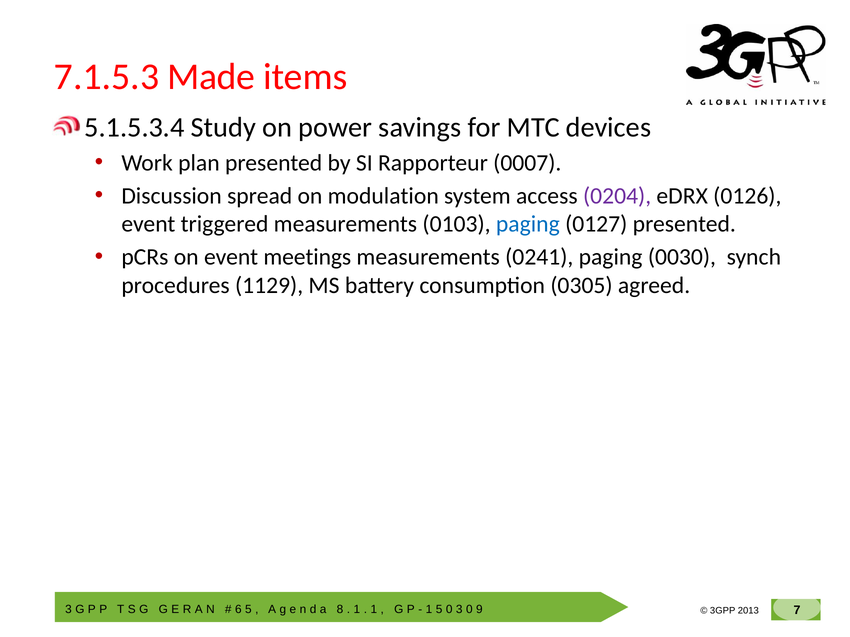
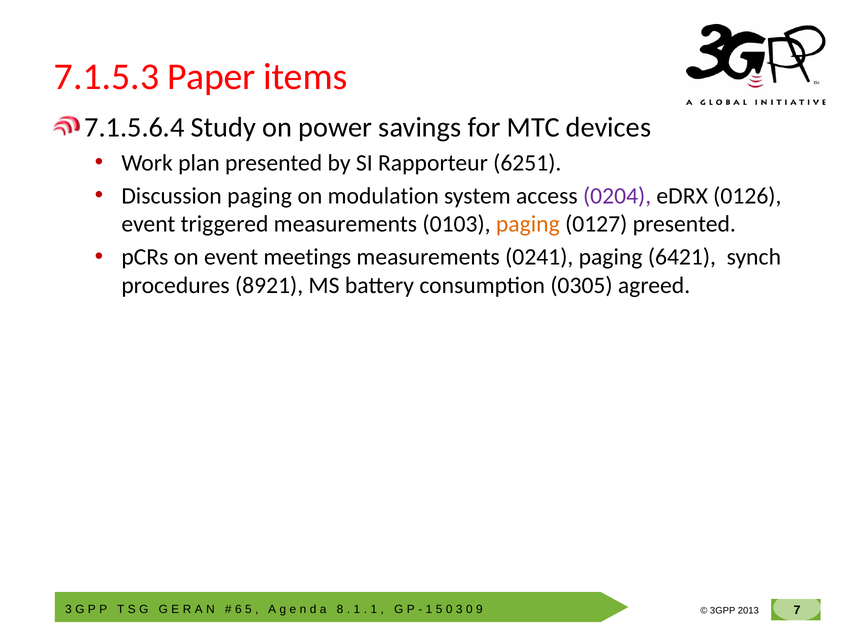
Made: Made -> Paper
5.1.5.3.4: 5.1.5.3.4 -> 7.1.5.6.4
0007: 0007 -> 6251
Discussion spread: spread -> paging
paging at (528, 224) colour: blue -> orange
0030: 0030 -> 6421
1129: 1129 -> 8921
